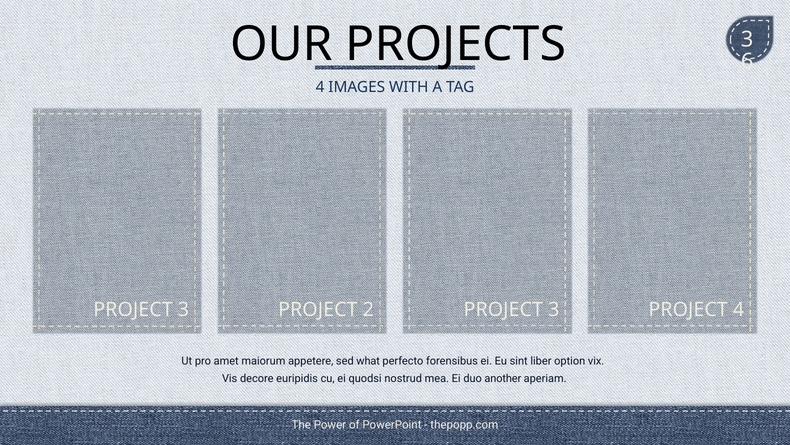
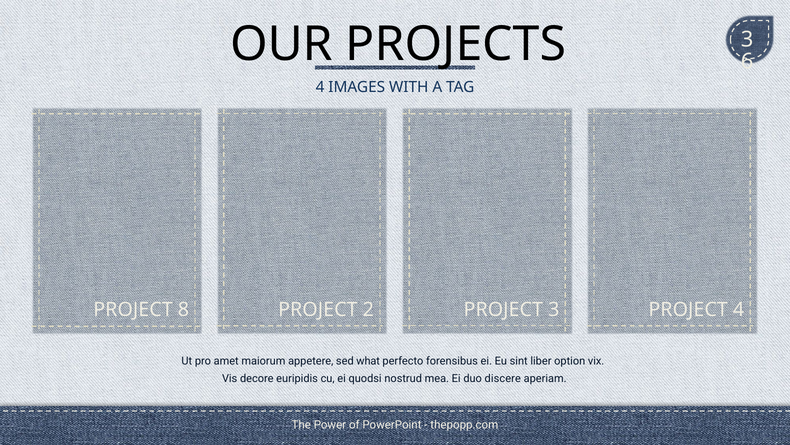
3 at (184, 309): 3 -> 8
another: another -> discere
